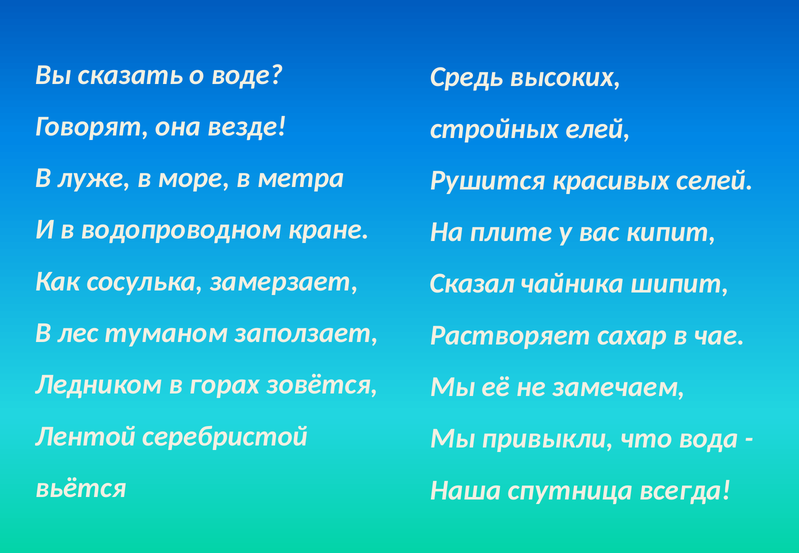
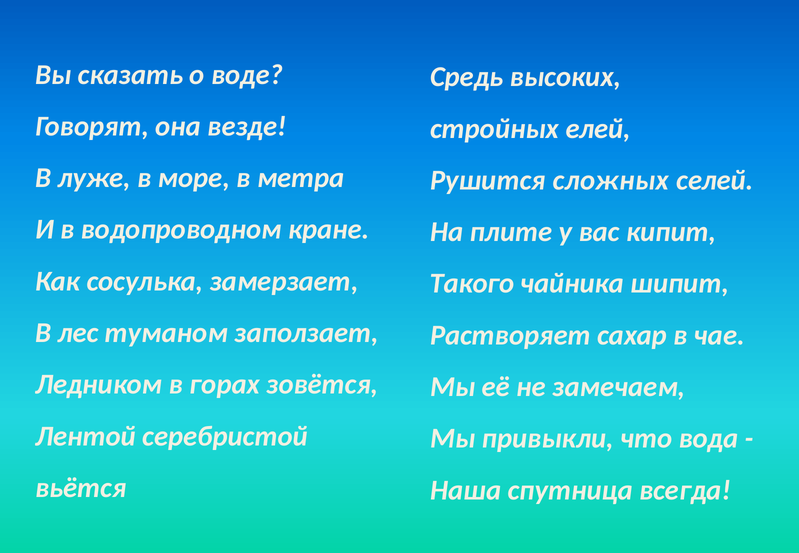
красивых: красивых -> сложных
Сказал: Сказал -> Такого
